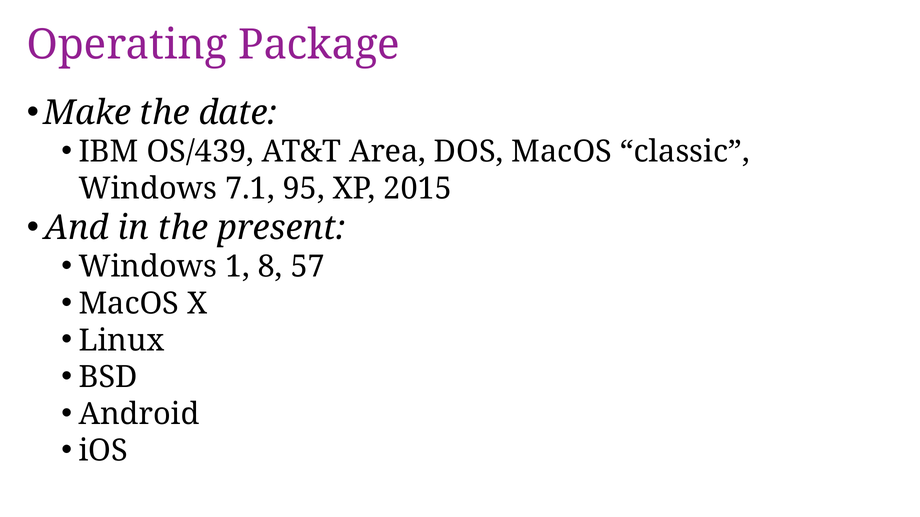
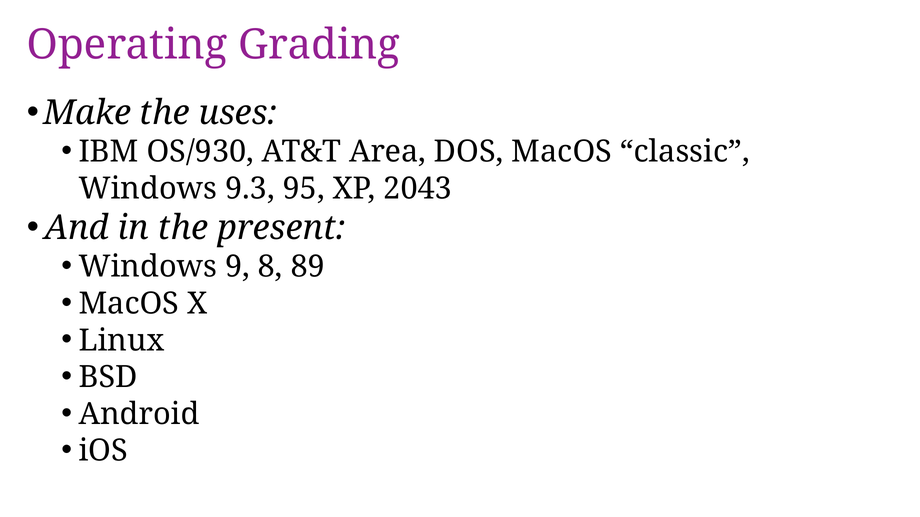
Package: Package -> Grading
date: date -> uses
OS/439: OS/439 -> OS/930
7.1: 7.1 -> 9.3
2015: 2015 -> 2043
1: 1 -> 9
57: 57 -> 89
